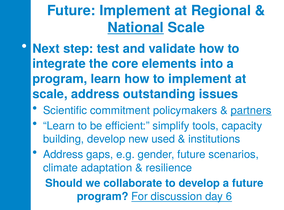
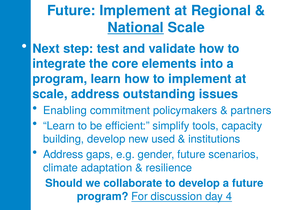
Scientific: Scientific -> Enabling
partners underline: present -> none
6: 6 -> 4
